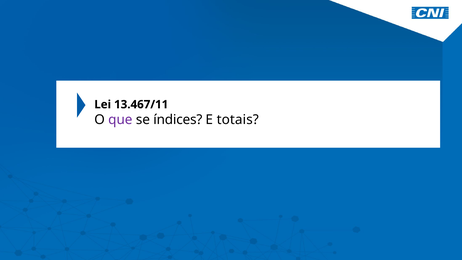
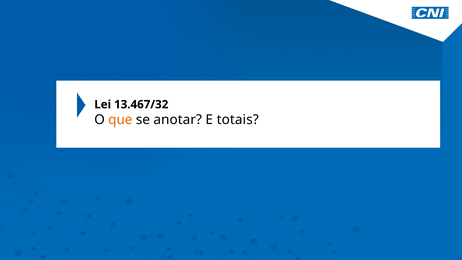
13.467/11: 13.467/11 -> 13.467/32
que colour: purple -> orange
índices: índices -> anotar
